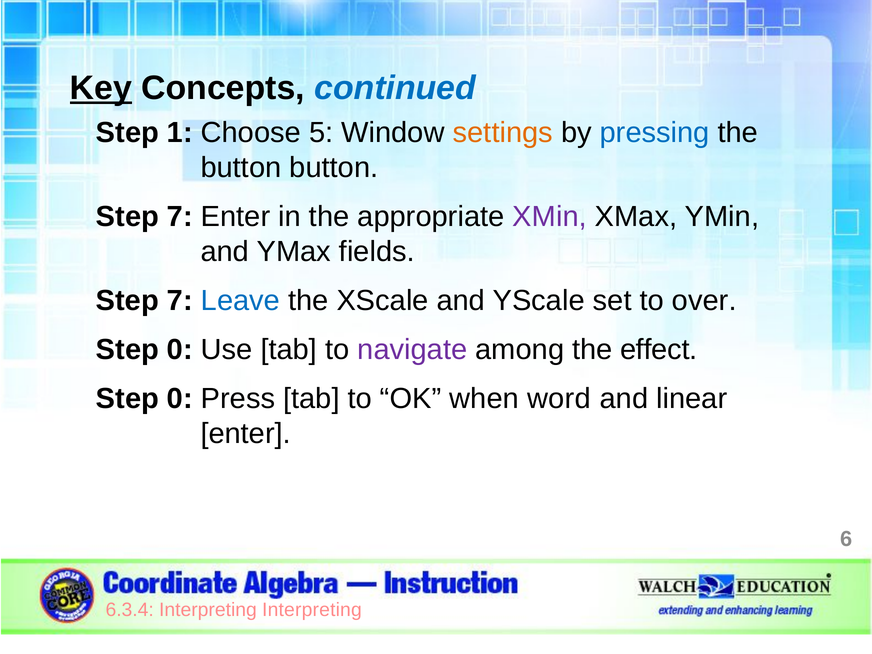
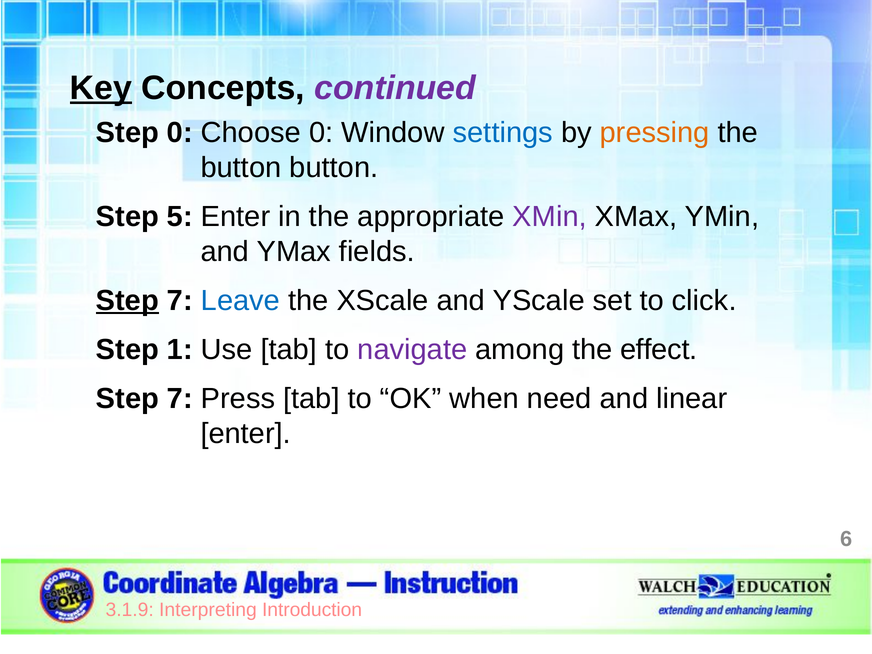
continued colour: blue -> purple
Step 1: 1 -> 0
Choose 5: 5 -> 0
settings colour: orange -> blue
pressing colour: blue -> orange
7 at (180, 217): 7 -> 5
Step at (127, 301) underline: none -> present
over: over -> click
0 at (180, 350): 0 -> 1
0 at (180, 399): 0 -> 7
word: word -> need
6.3.4: 6.3.4 -> 3.1.9
Interpreting Interpreting: Interpreting -> Introduction
